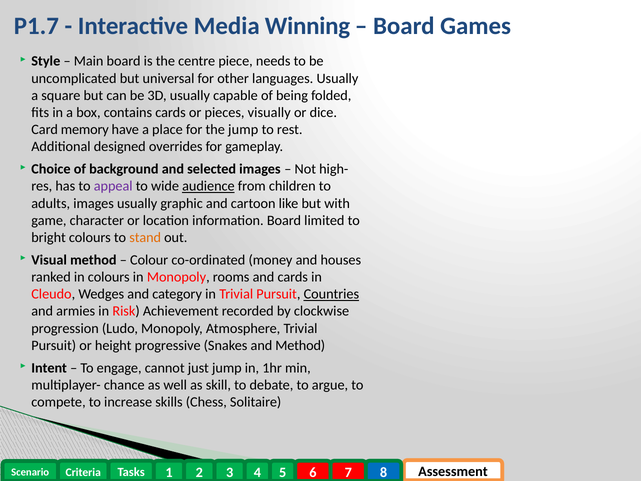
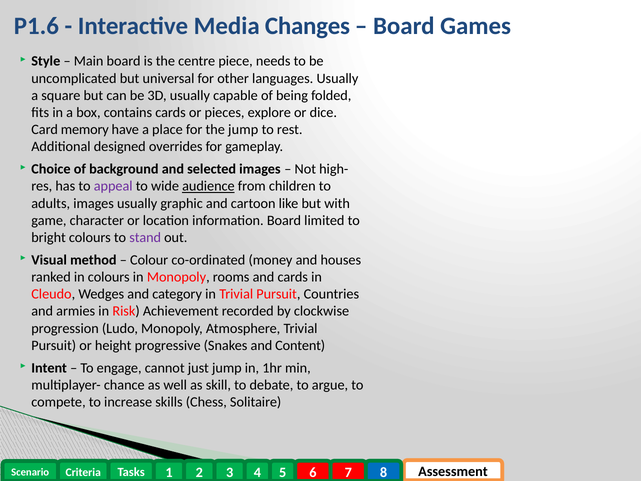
P1.7: P1.7 -> P1.6
Winning: Winning -> Changes
visually: visually -> explore
stand colour: orange -> purple
Countries underline: present -> none
and Method: Method -> Content
